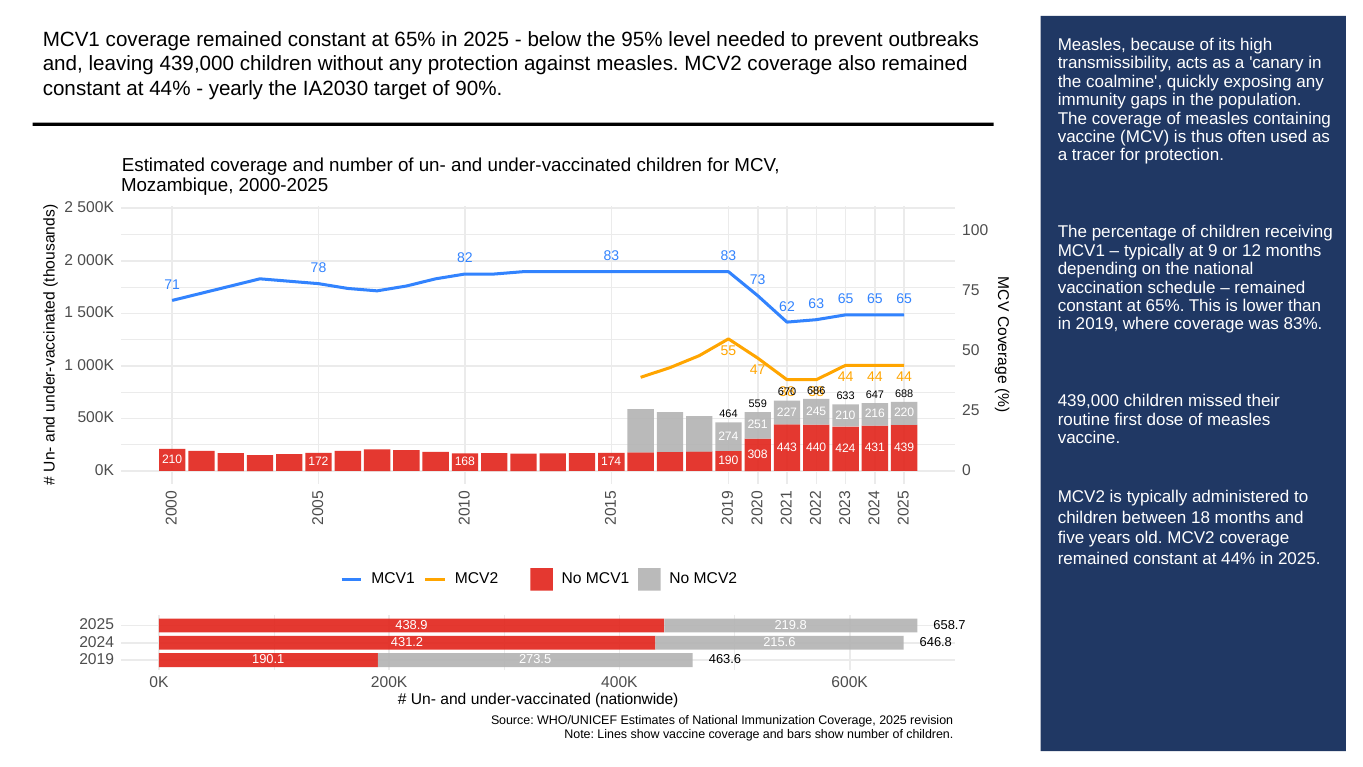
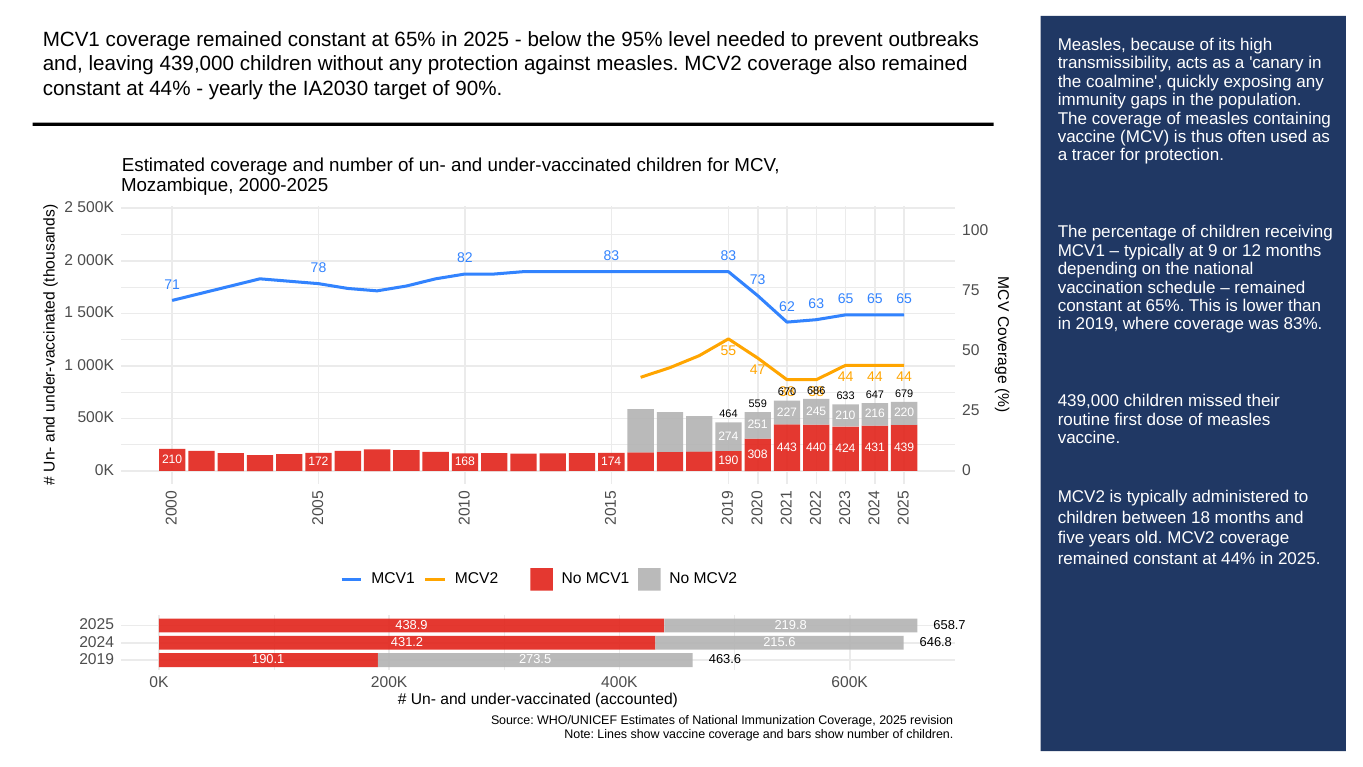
688: 688 -> 679
nationwide: nationwide -> accounted
